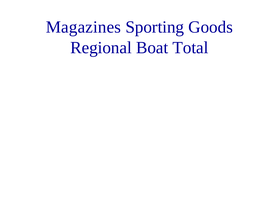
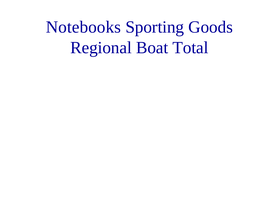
Magazines: Magazines -> Notebooks
